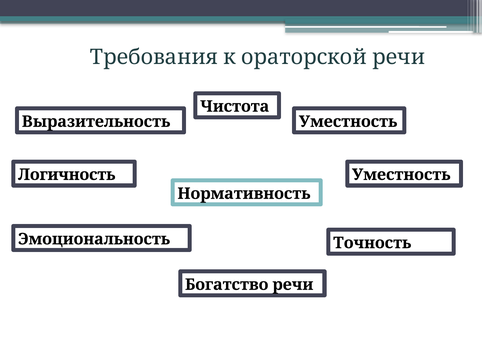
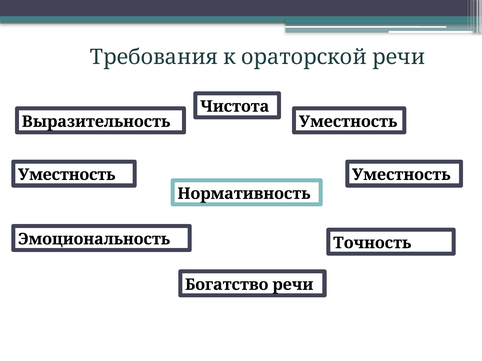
Логичность at (67, 175): Логичность -> Уместность
